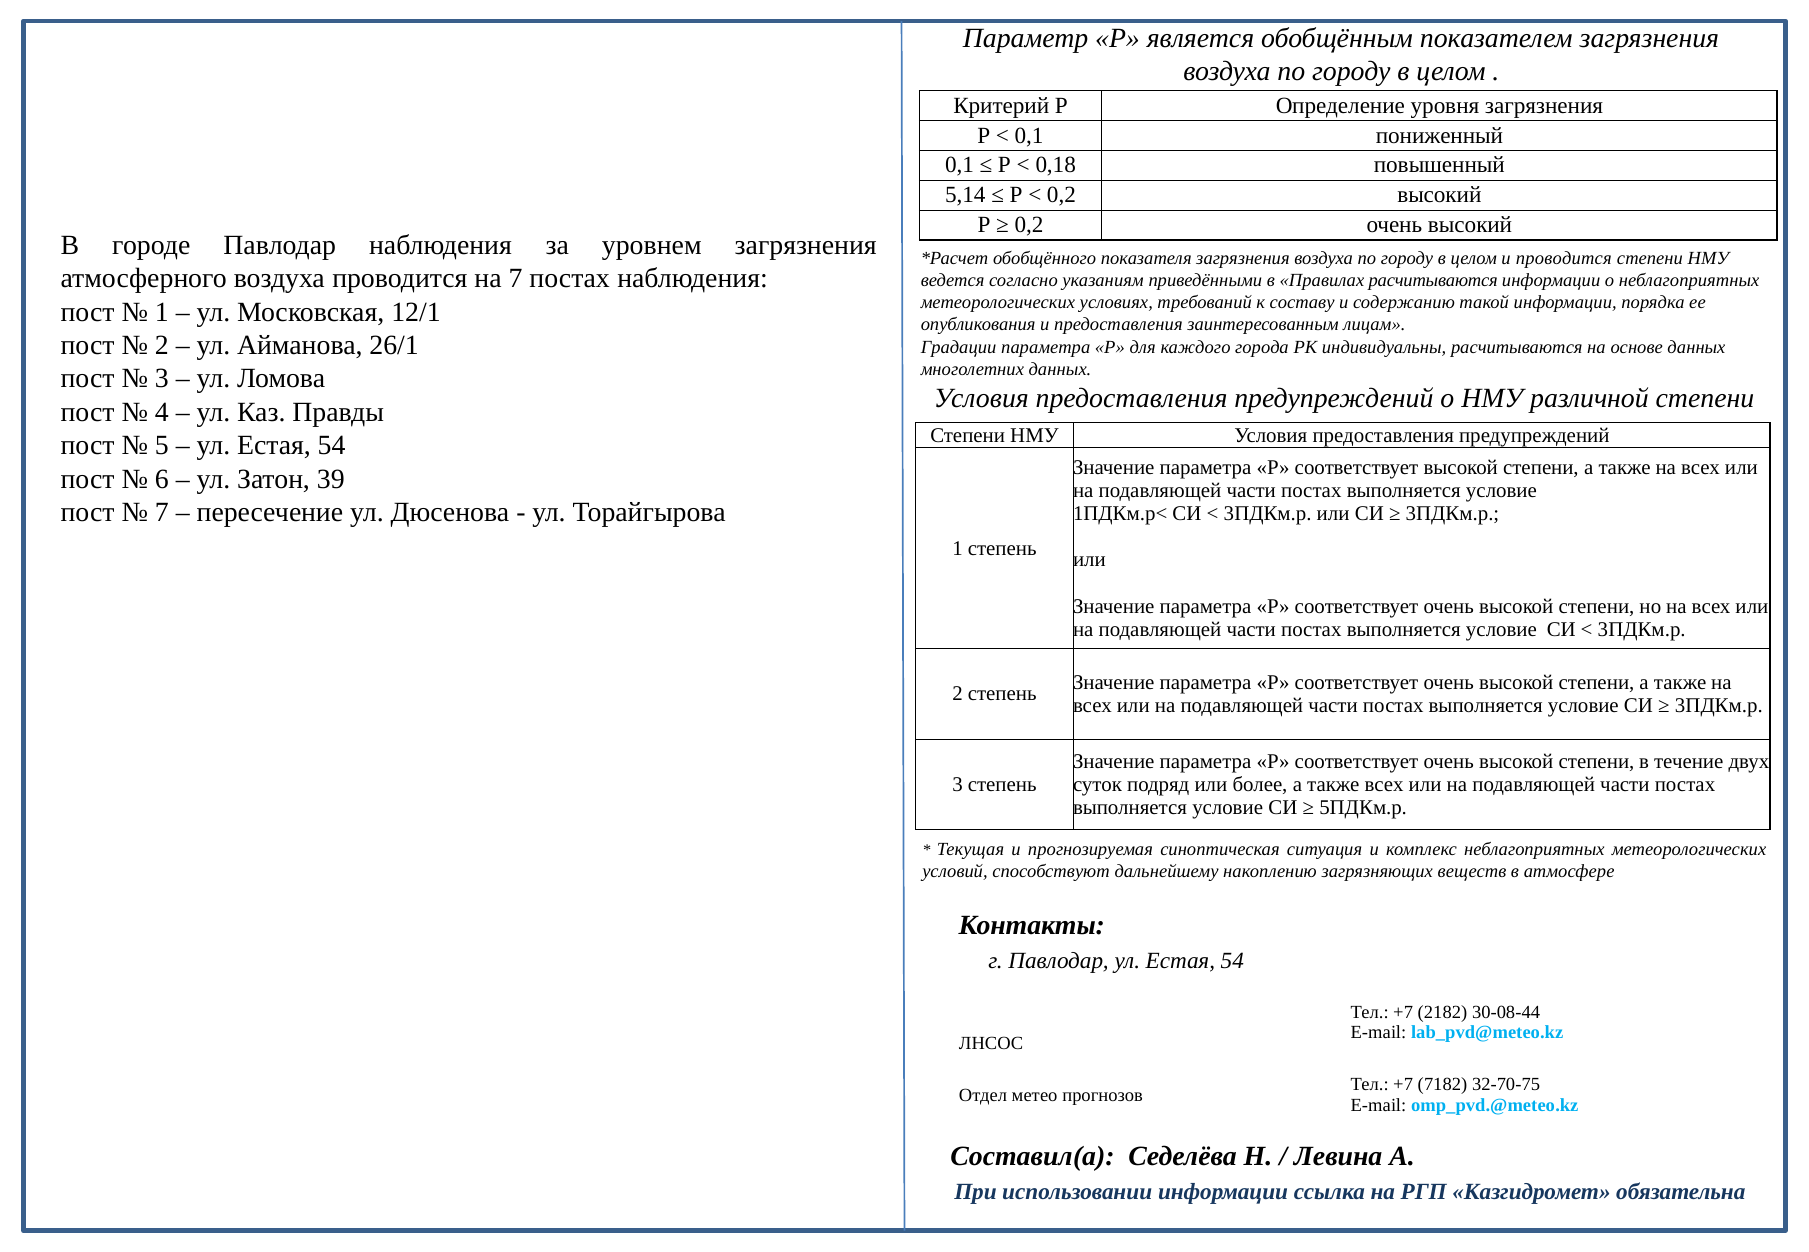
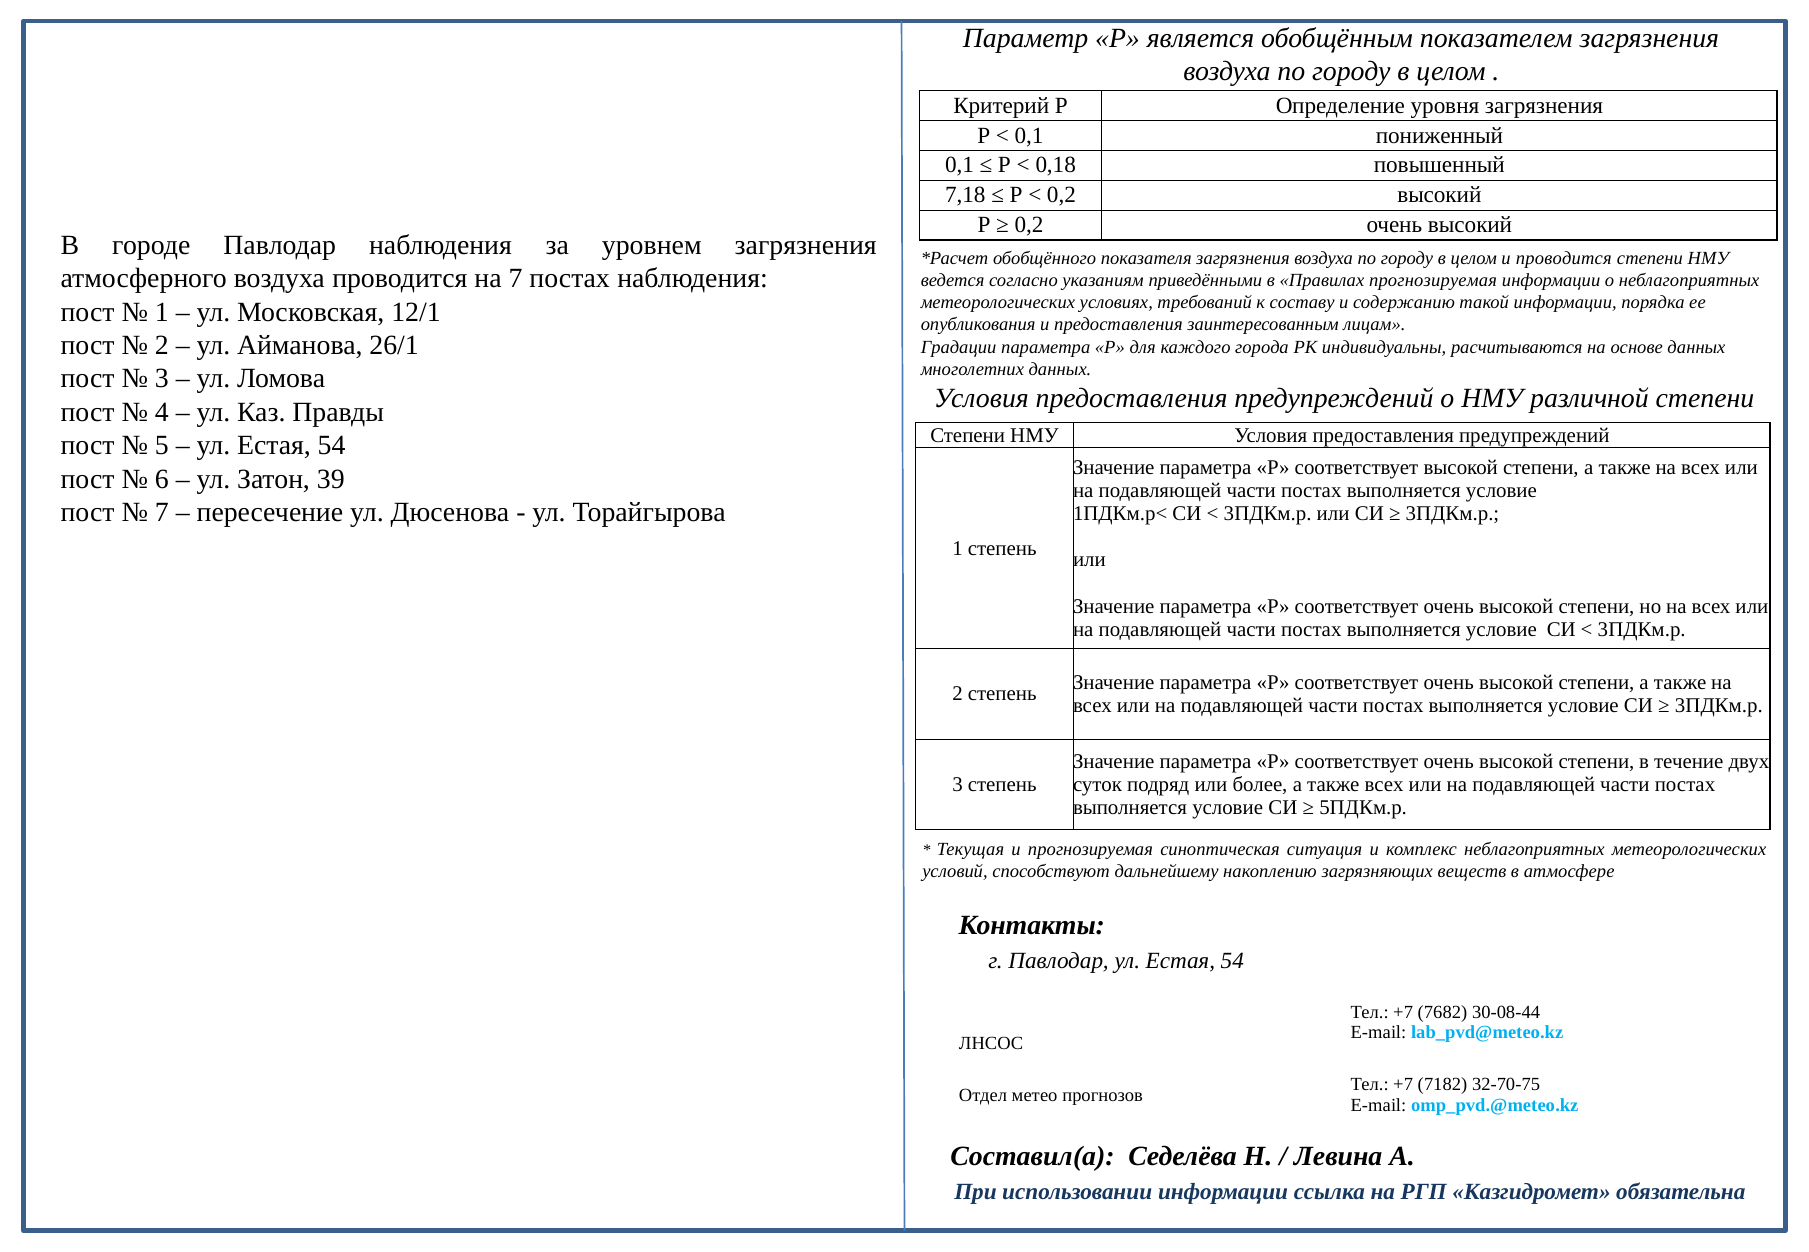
5,14: 5,14 -> 7,18
Правилах расчитываются: расчитываются -> прогнозируемая
2182: 2182 -> 7682
